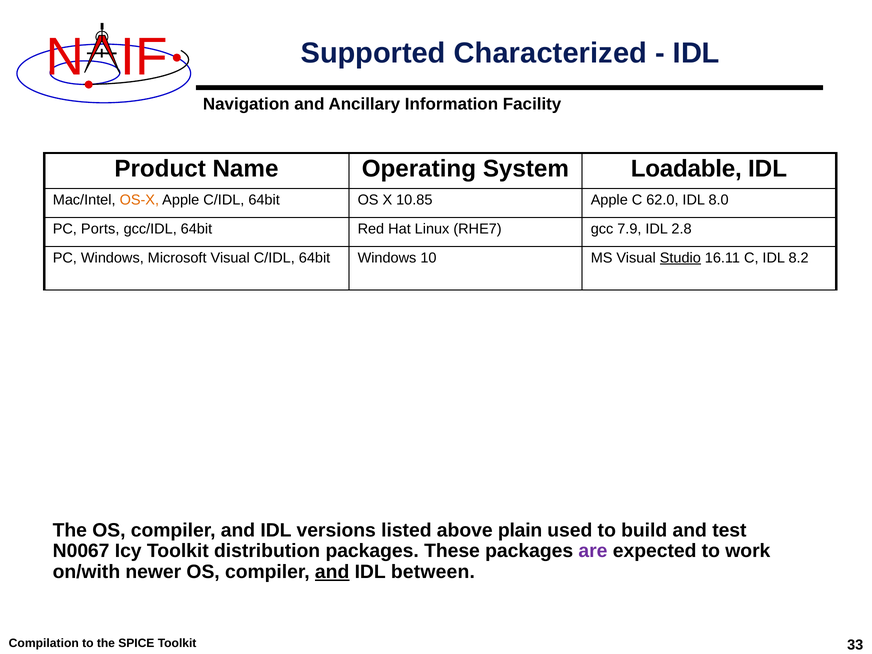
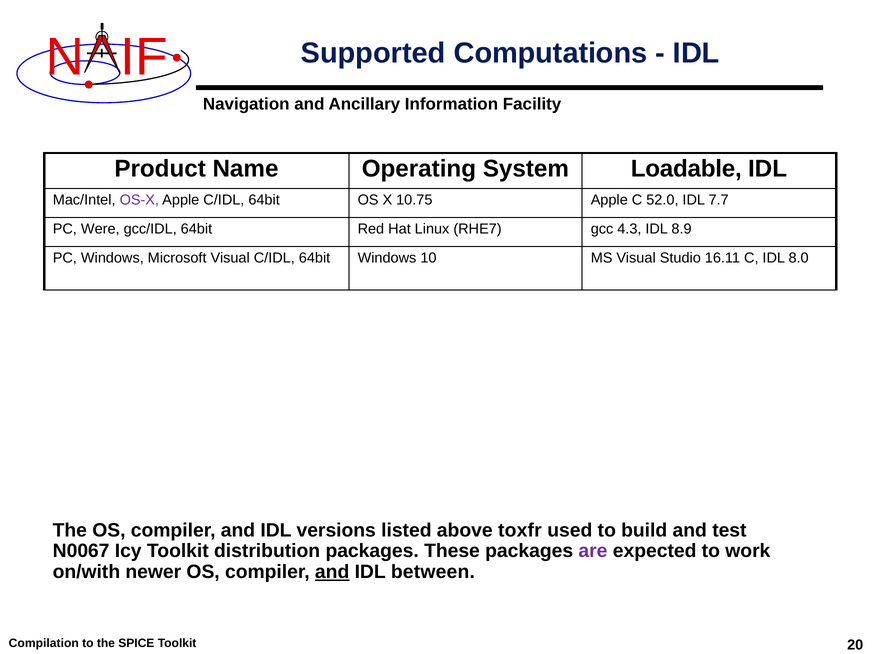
Characterized: Characterized -> Computations
OS-X colour: orange -> purple
10.85: 10.85 -> 10.75
62.0: 62.0 -> 52.0
8.0: 8.0 -> 7.7
Ports: Ports -> Were
7.9: 7.9 -> 4.3
2.8: 2.8 -> 8.9
Studio underline: present -> none
8.2: 8.2 -> 8.0
plain: plain -> toxfr
33: 33 -> 20
